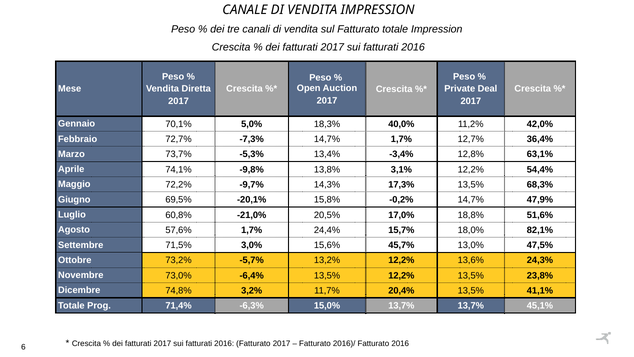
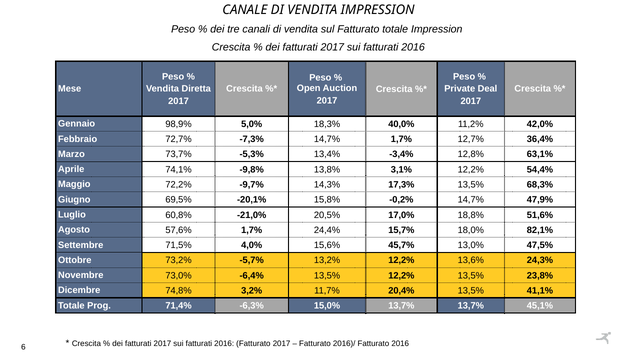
70,1%: 70,1% -> 98,9%
3,0%: 3,0% -> 4,0%
